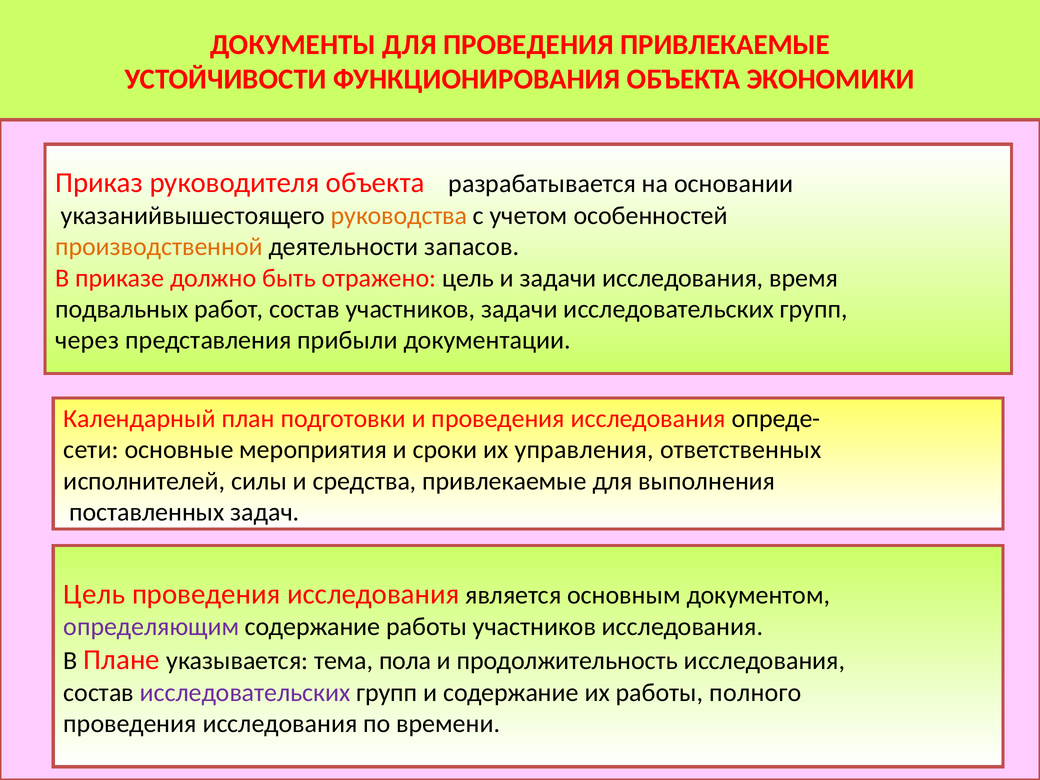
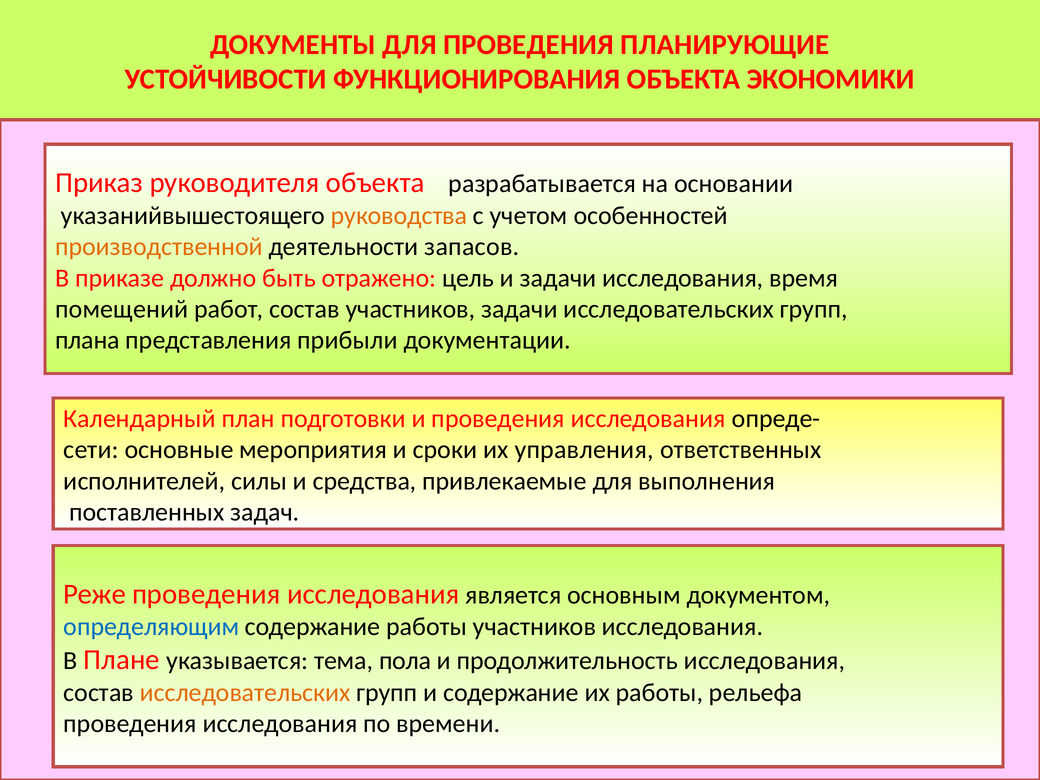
ПРОВЕДЕНИЯ ПРИВЛЕКАЕМЫЕ: ПРИВЛЕКАЕМЫЕ -> ПЛАНИРУЮЩИЕ
подвальных: подвальных -> помещений
через: через -> плана
Цель at (94, 594): Цель -> Реже
определяющим colour: purple -> blue
исследовательских at (245, 693) colour: purple -> orange
полного: полного -> рельефа
